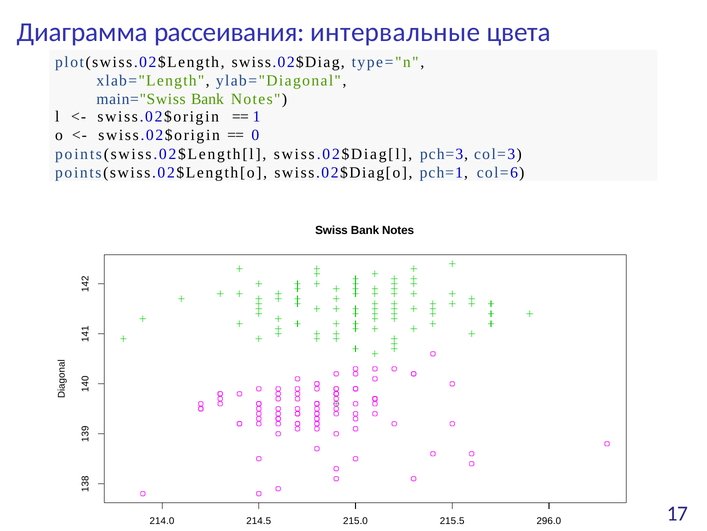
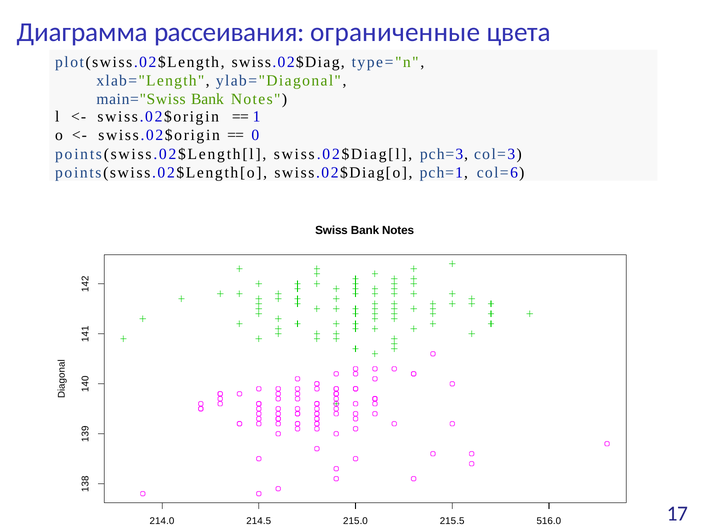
интервальные: интервальные -> ограниченные
296.0: 296.0 -> 516.0
